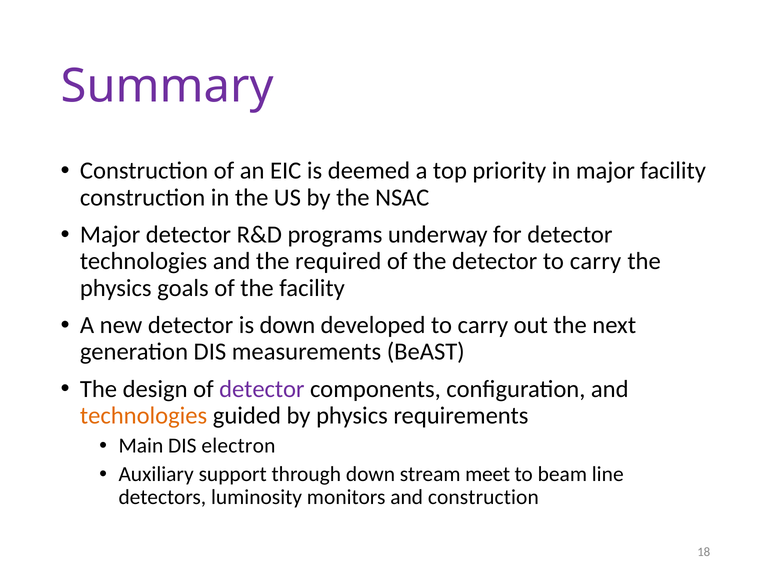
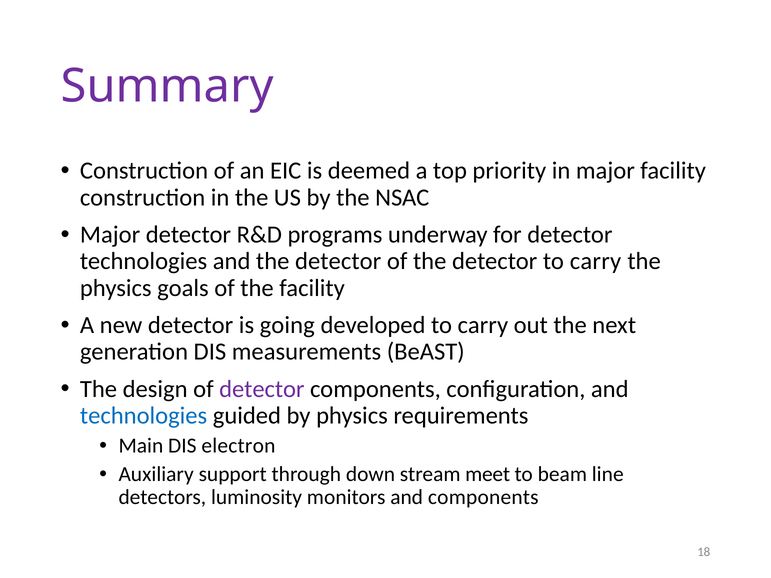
and the required: required -> detector
is down: down -> going
technologies at (144, 416) colour: orange -> blue
and construction: construction -> components
